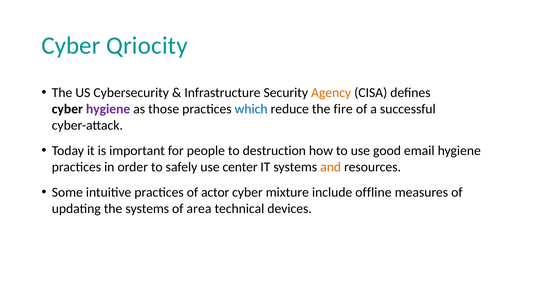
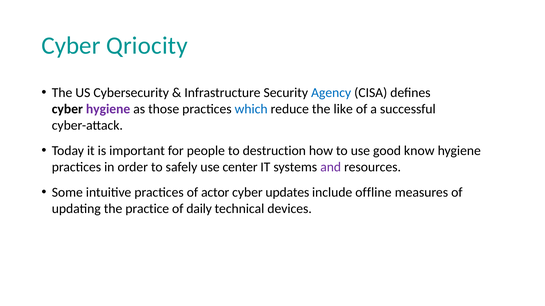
Agency colour: orange -> blue
fire: fire -> like
email: email -> know
and colour: orange -> purple
mixture: mixture -> updates
the systems: systems -> practice
area: area -> daily
